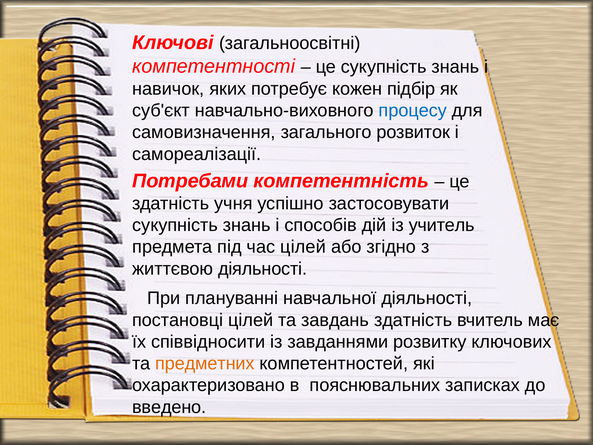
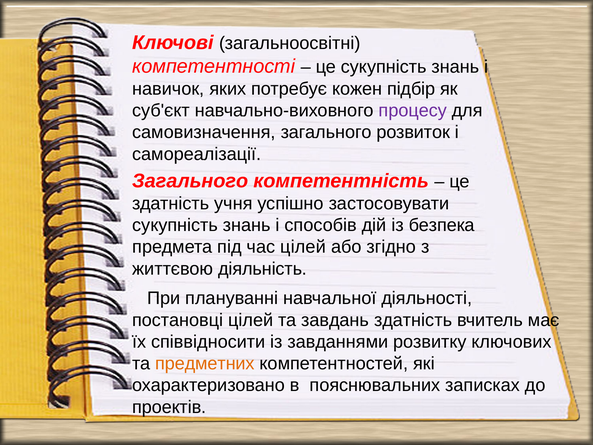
процесу colour: blue -> purple
Потребами at (190, 181): Потребами -> Загального
учитель: учитель -> безпека
життєвою діяльності: діяльності -> діяльність
введено: введено -> проектів
